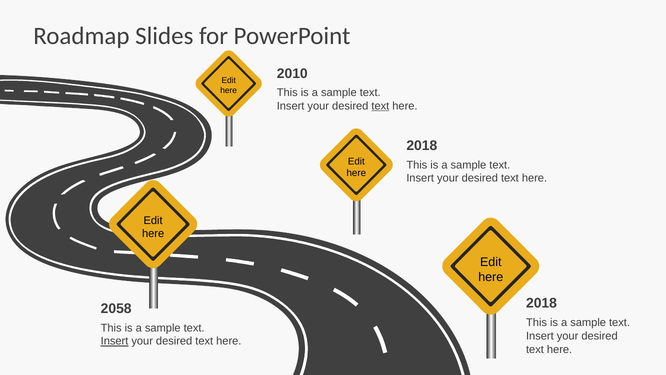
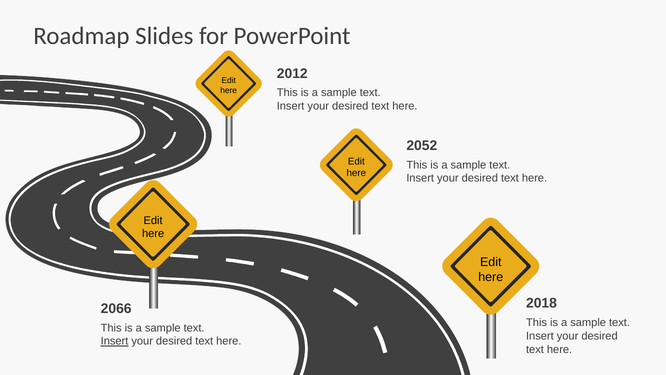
2010: 2010 -> 2012
text at (380, 106) underline: present -> none
2018 at (422, 146): 2018 -> 2052
2058: 2058 -> 2066
